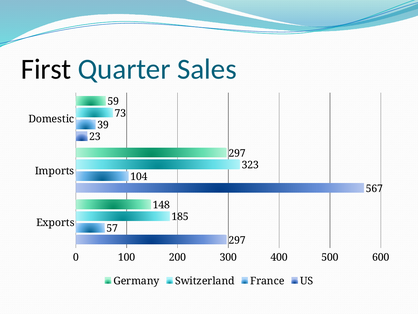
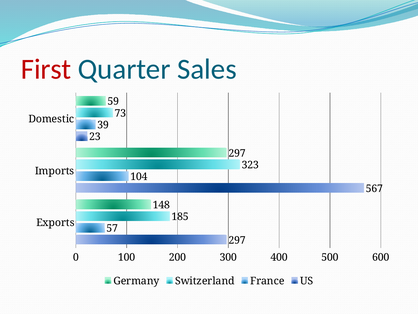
First colour: black -> red
